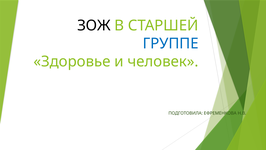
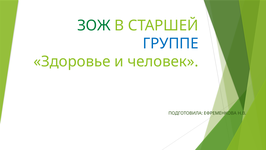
ЗОЖ colour: black -> green
